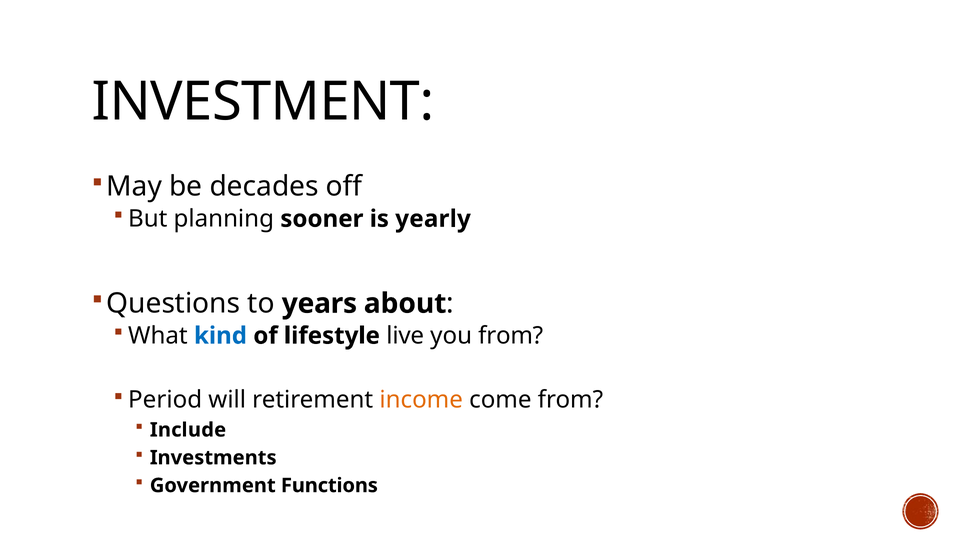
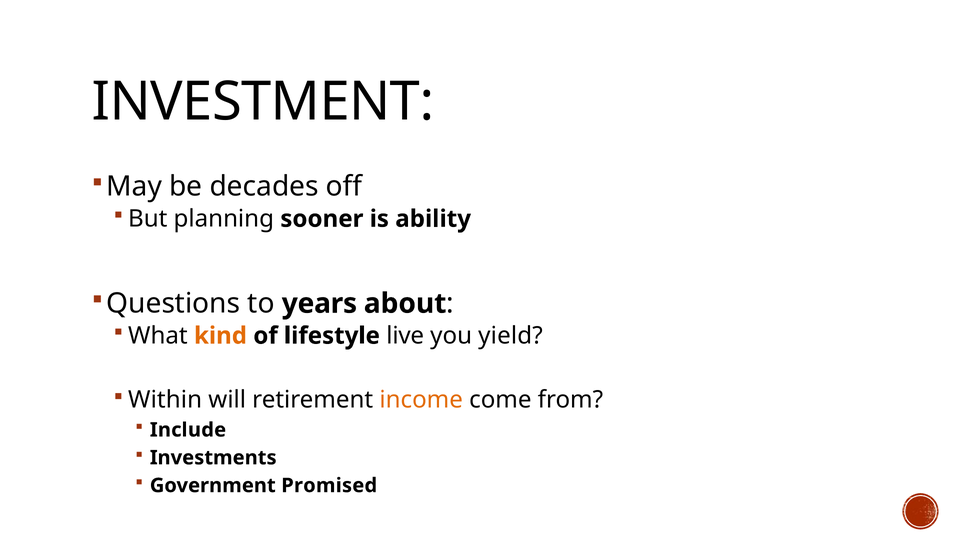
yearly: yearly -> ability
kind colour: blue -> orange
you from: from -> yield
Period: Period -> Within
Functions: Functions -> Promised
